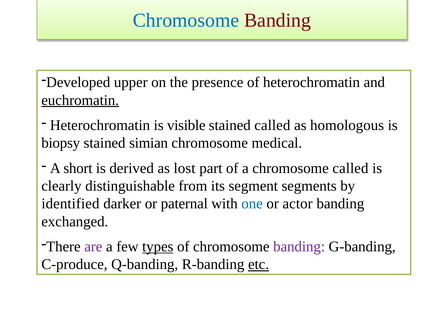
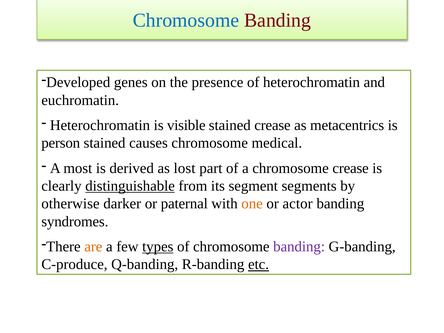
upper: upper -> genes
euchromatin underline: present -> none
stained called: called -> crease
homologous: homologous -> metacentrics
biopsy: biopsy -> person
simian: simian -> causes
short: short -> most
chromosome called: called -> crease
distinguishable underline: none -> present
identified: identified -> otherwise
one colour: blue -> orange
exchanged: exchanged -> syndromes
are colour: purple -> orange
